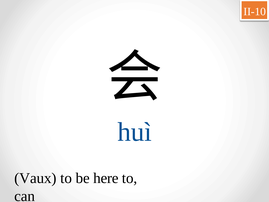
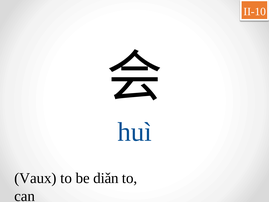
here: here -> diǎn
